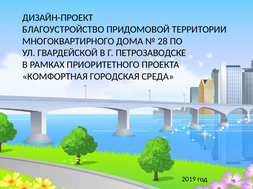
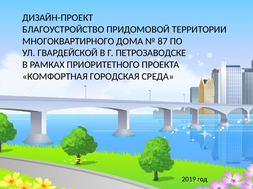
28: 28 -> 87
